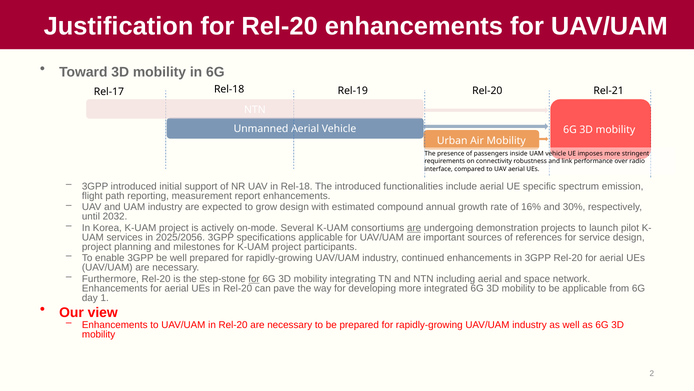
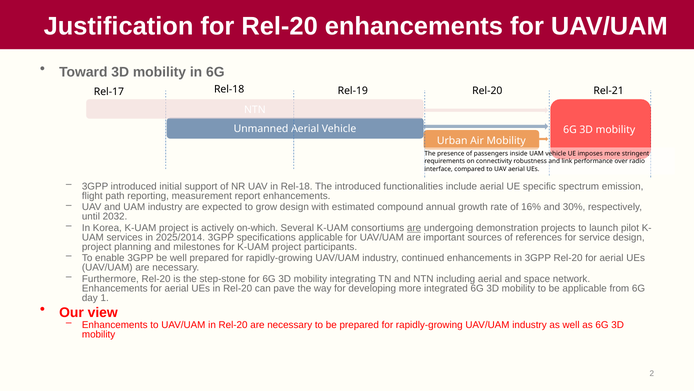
on-mode: on-mode -> on-which
2025/2056: 2025/2056 -> 2025/2014
for at (254, 278) underline: present -> none
